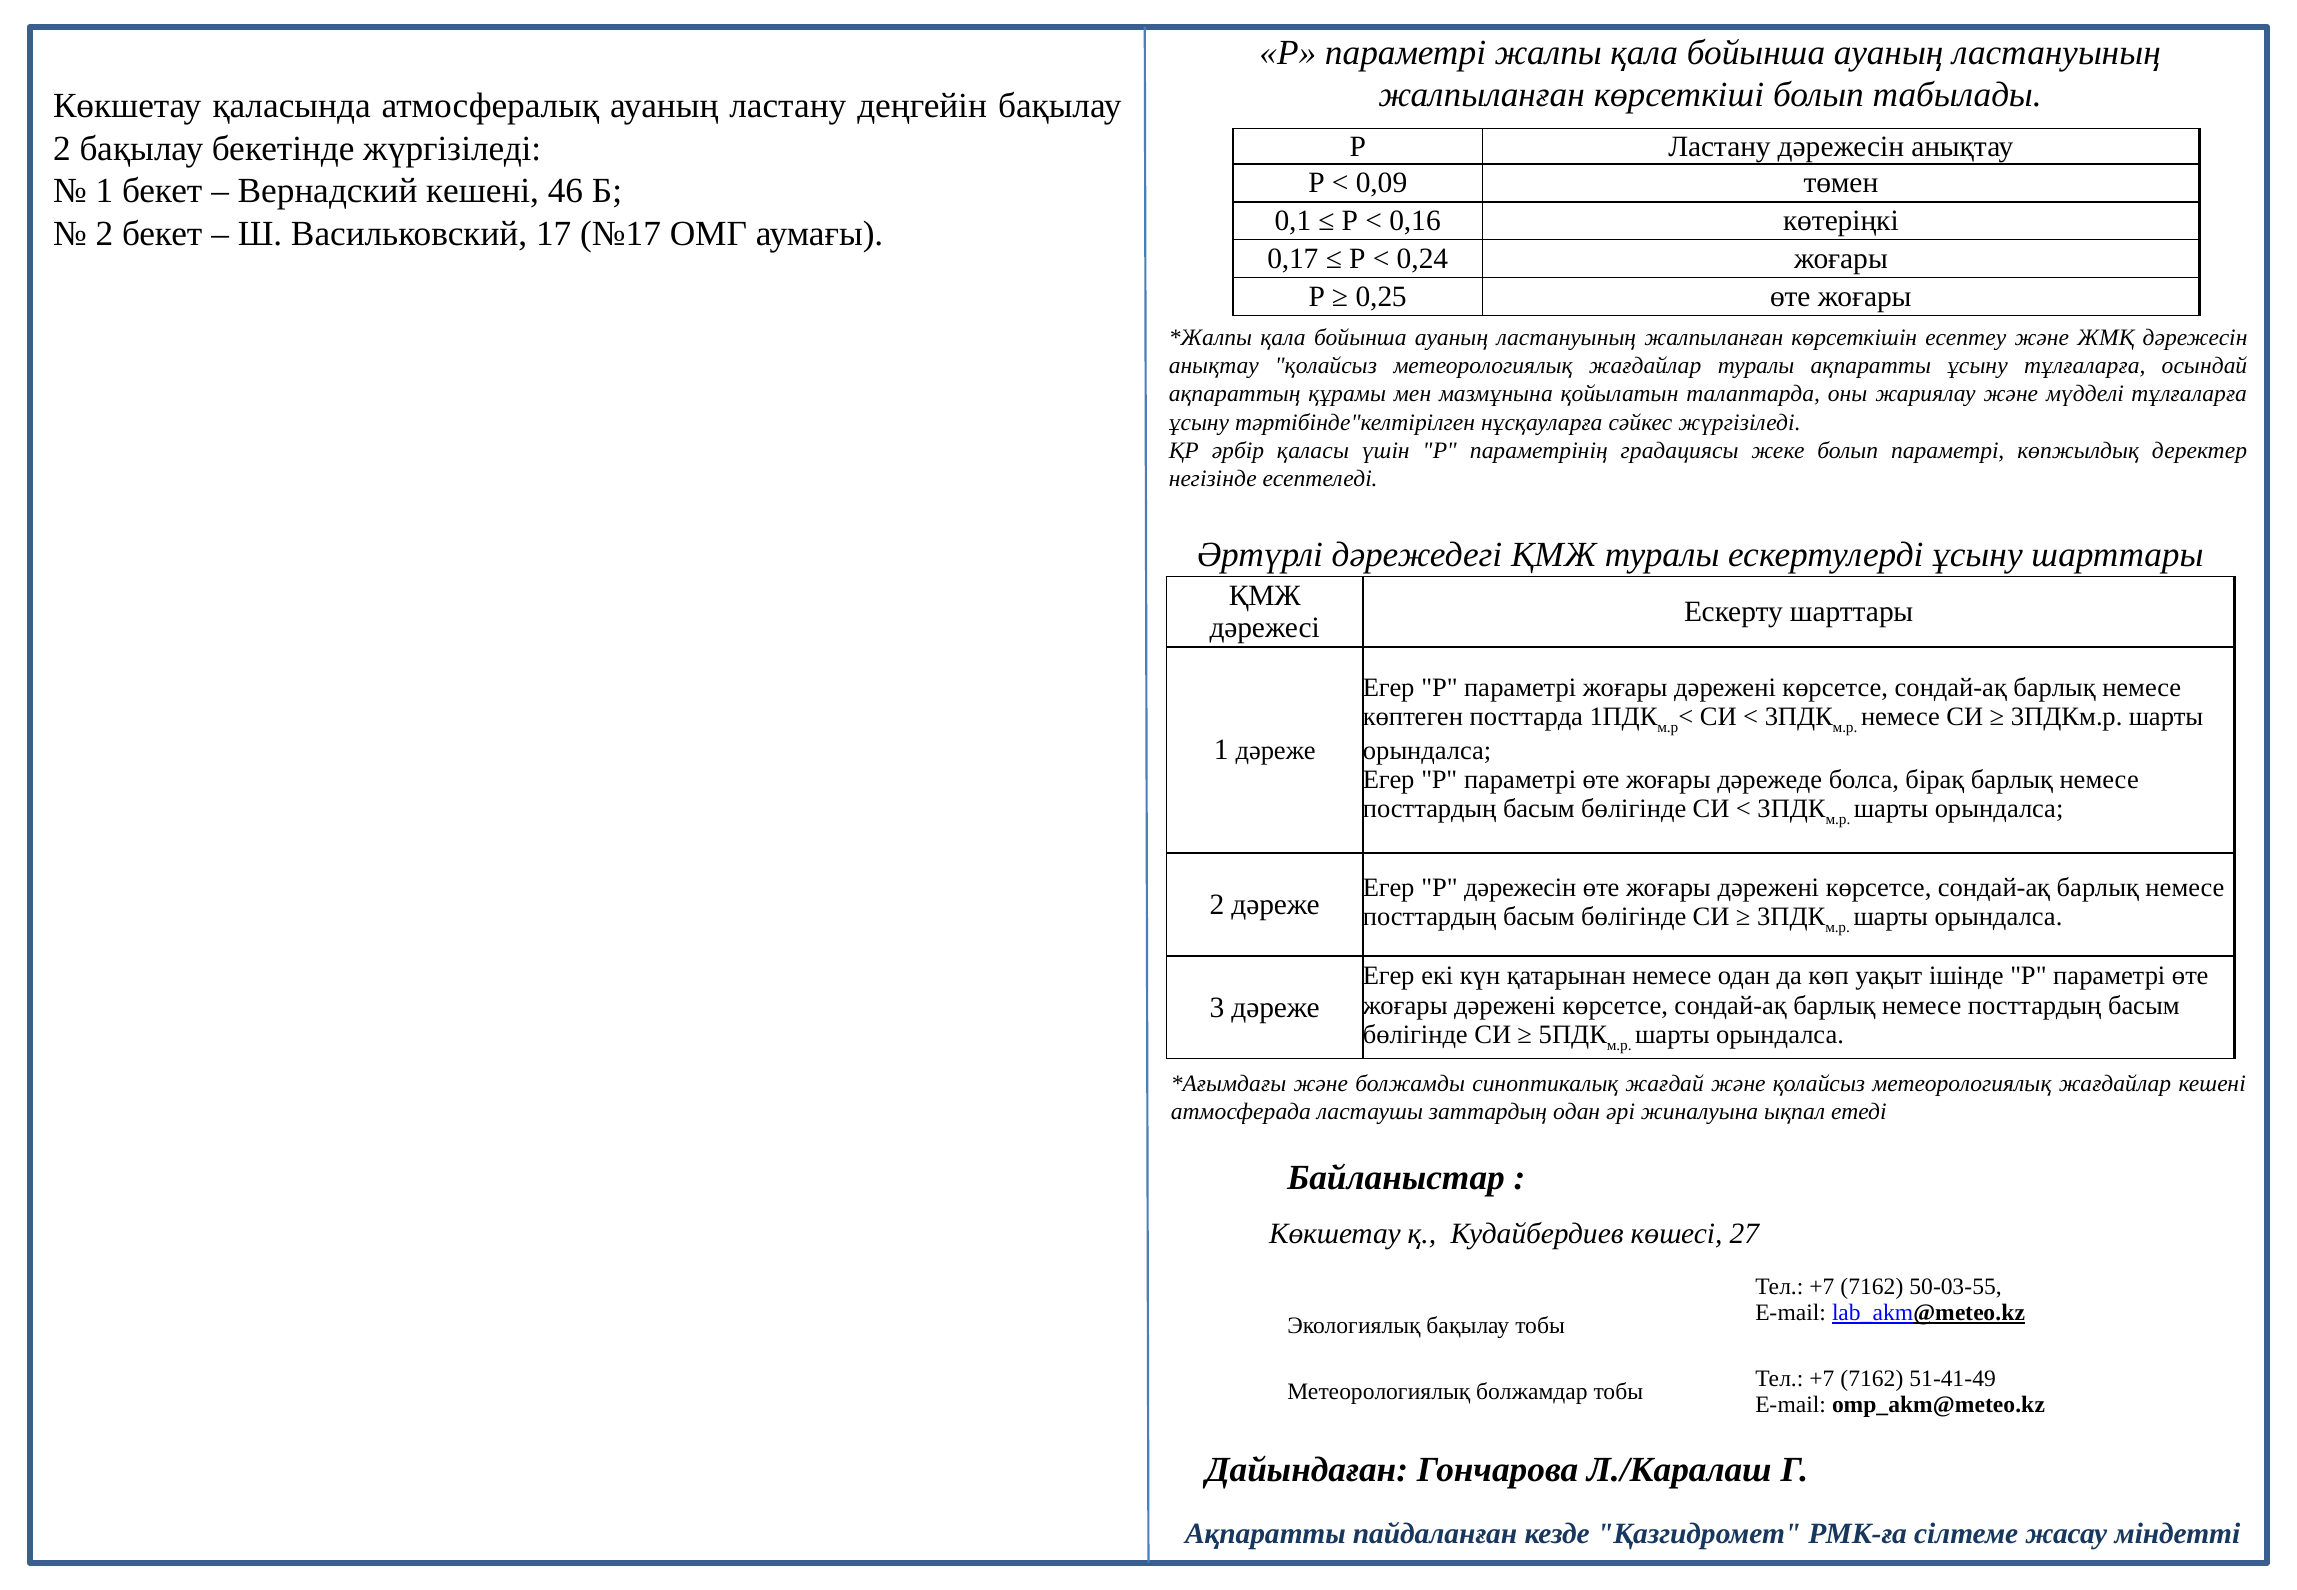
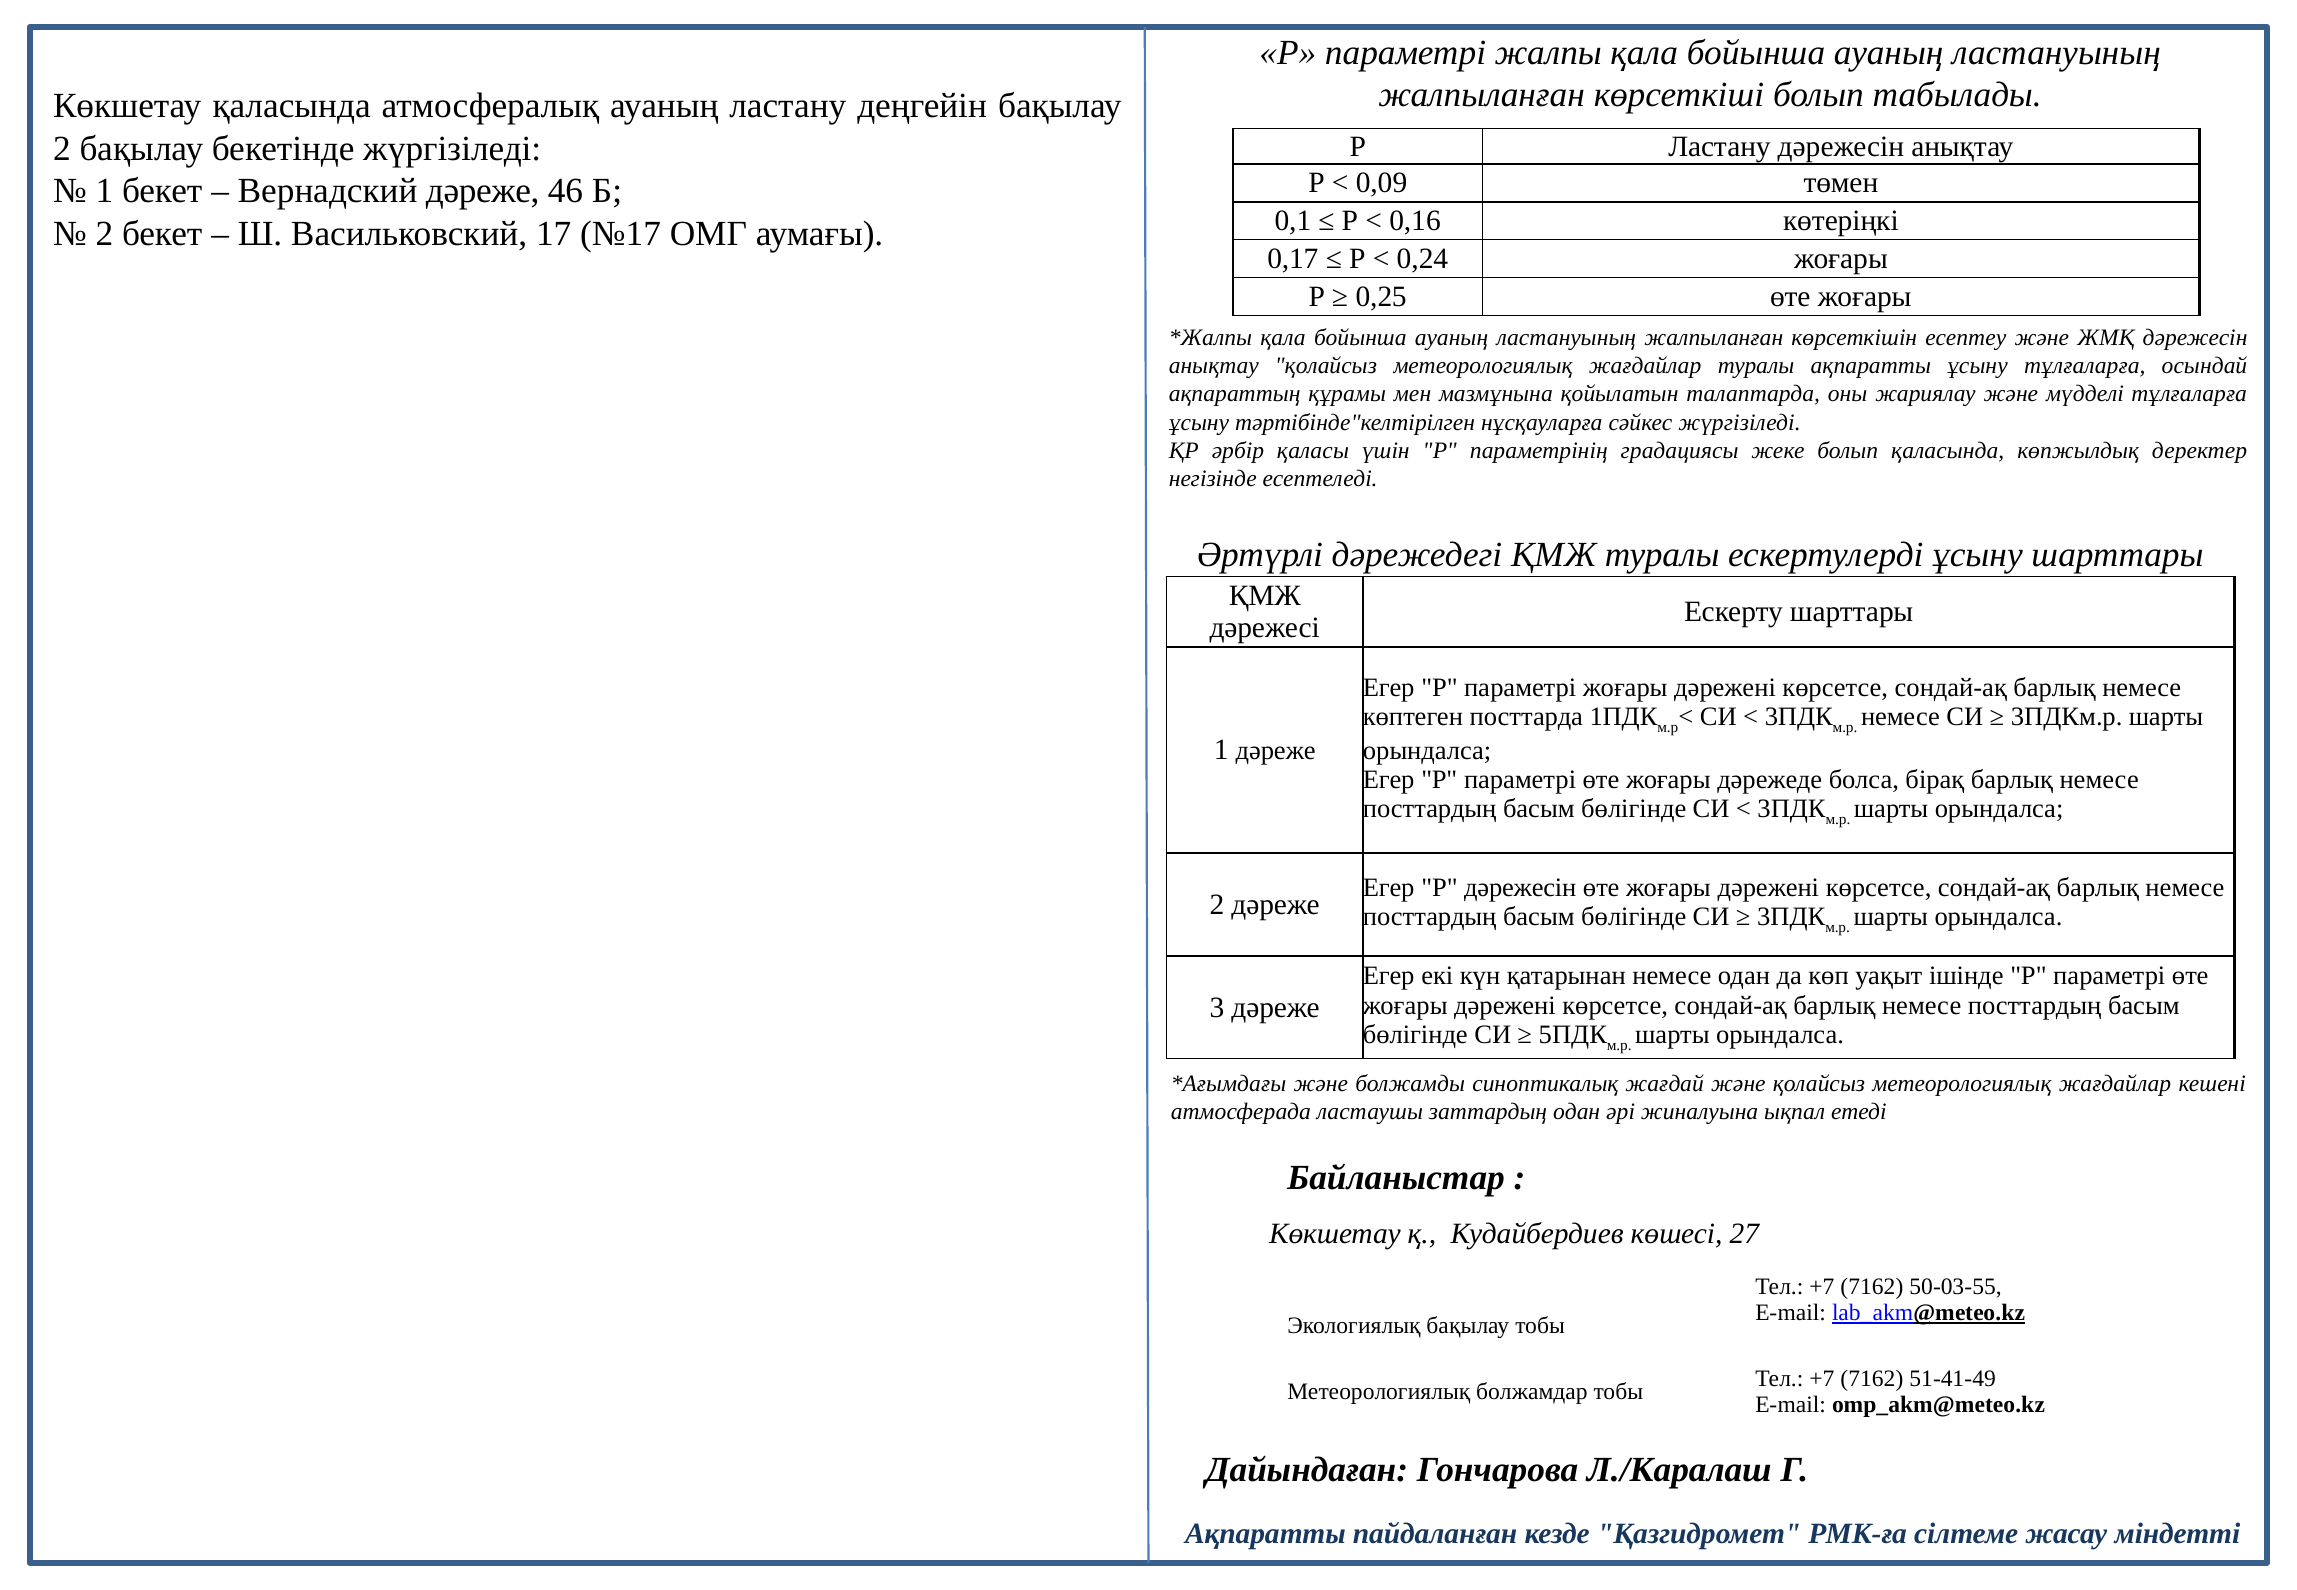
Вернадский кешені: кешені -> дәреже
болып параметрі: параметрі -> қаласында
